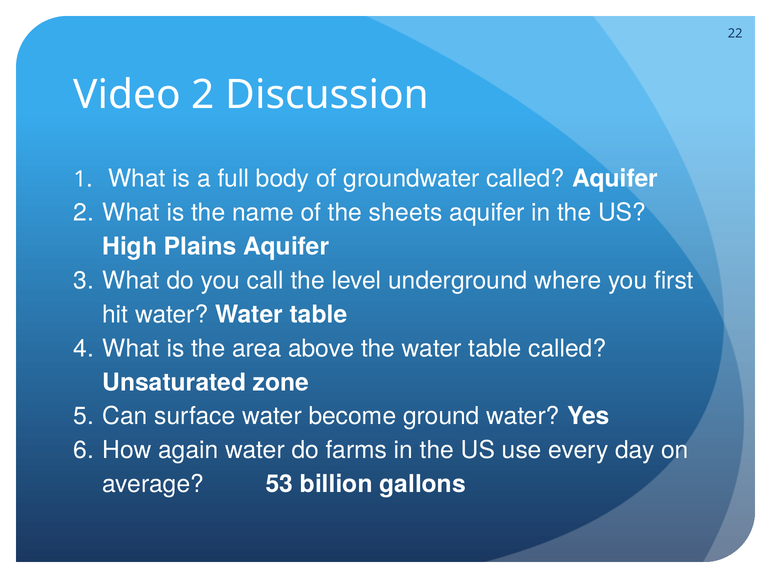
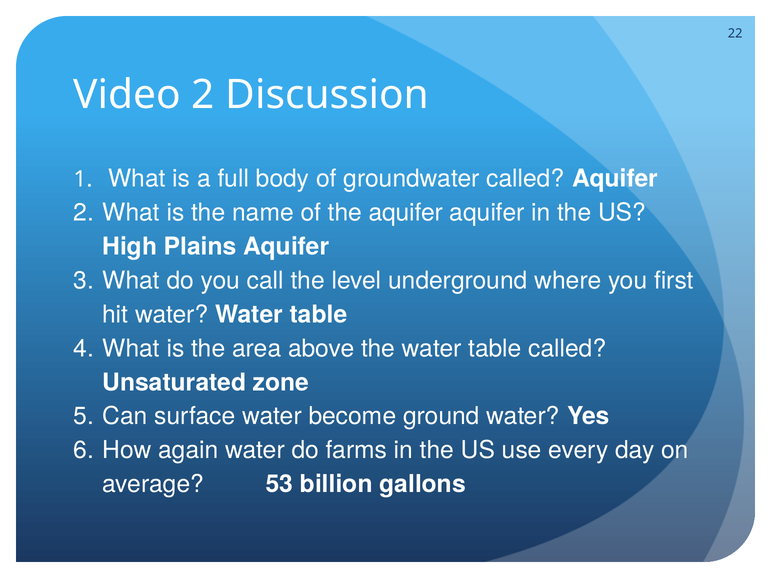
the sheets: sheets -> aquifer
